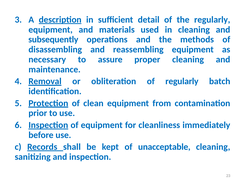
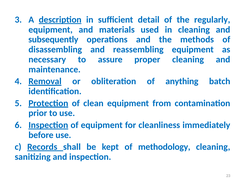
of regularly: regularly -> anything
unacceptable: unacceptable -> methodology
